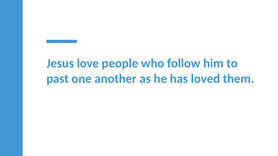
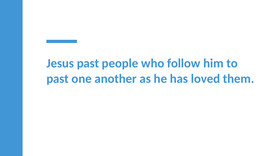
Jesus love: love -> past
